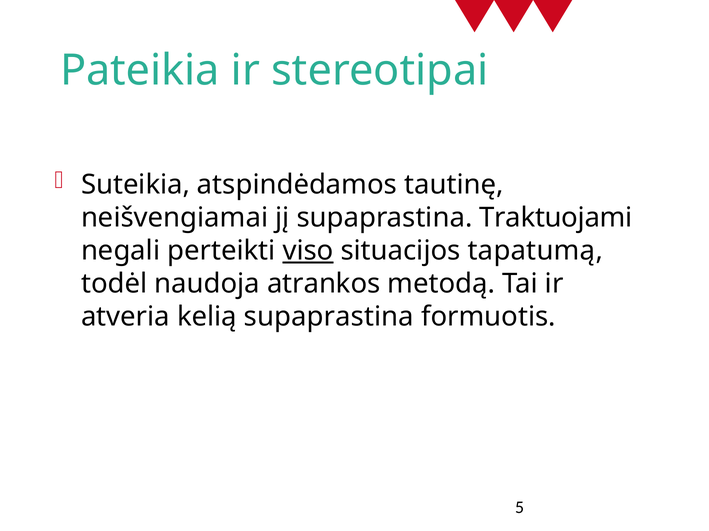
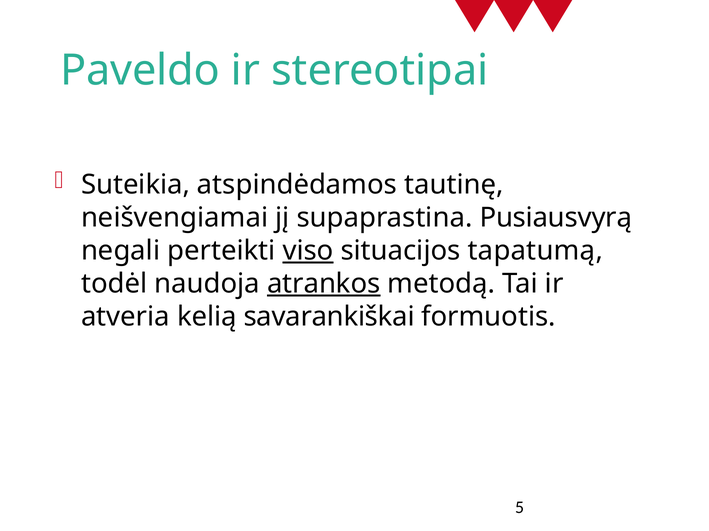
Pateikia: Pateikia -> Paveldo
Traktuojami: Traktuojami -> Pusiausvyrą
atrankos underline: none -> present
kelią supaprastina: supaprastina -> savarankiškai
